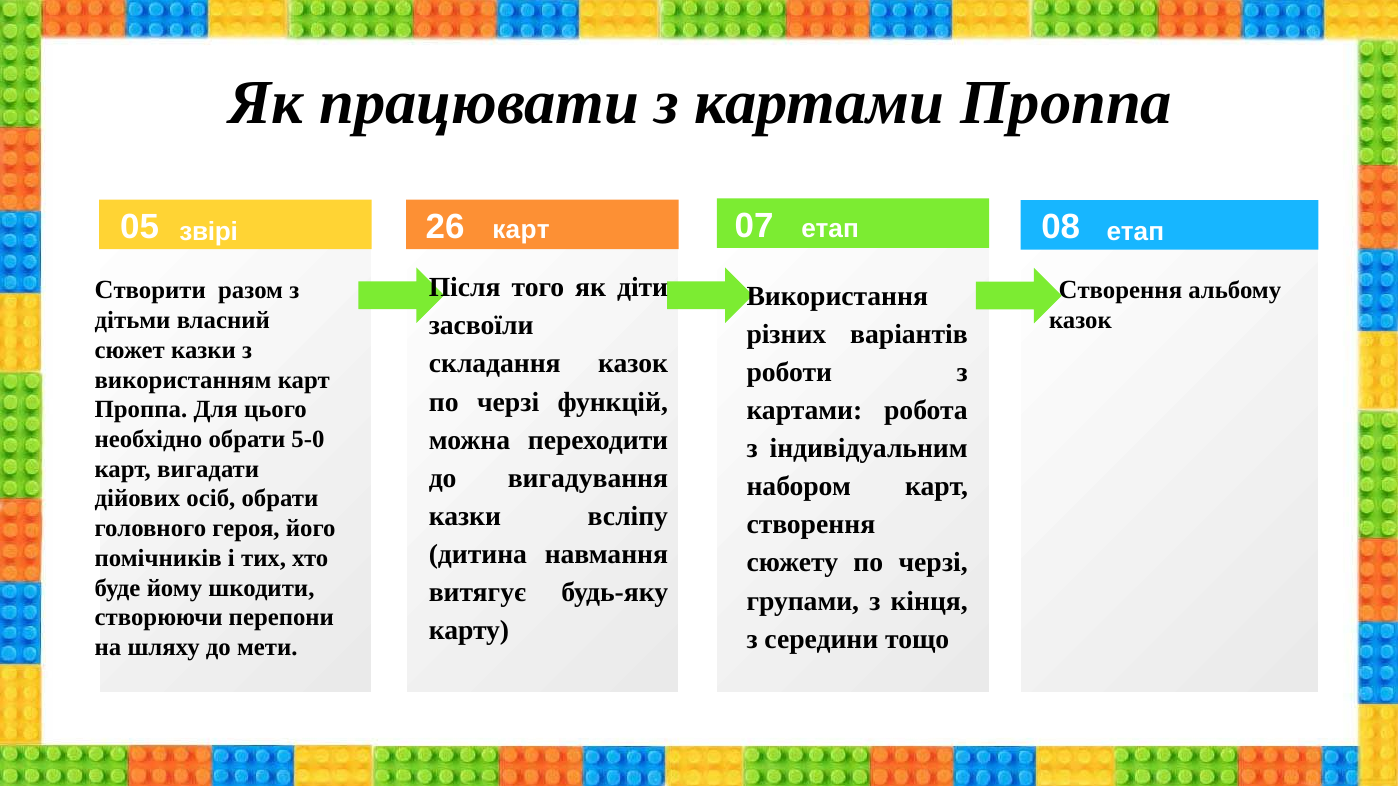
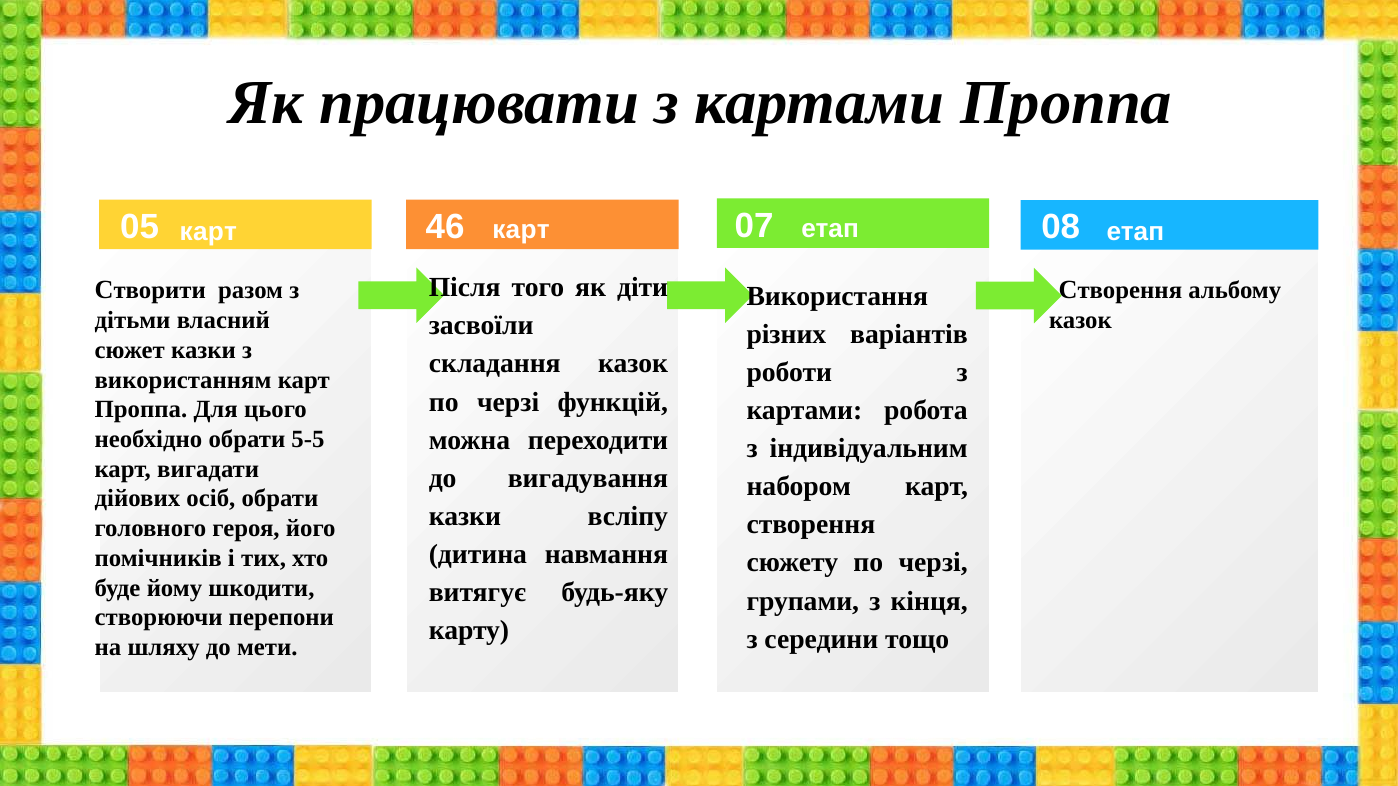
26: 26 -> 46
звірі at (209, 232): звірі -> карт
5-0: 5-0 -> 5-5
